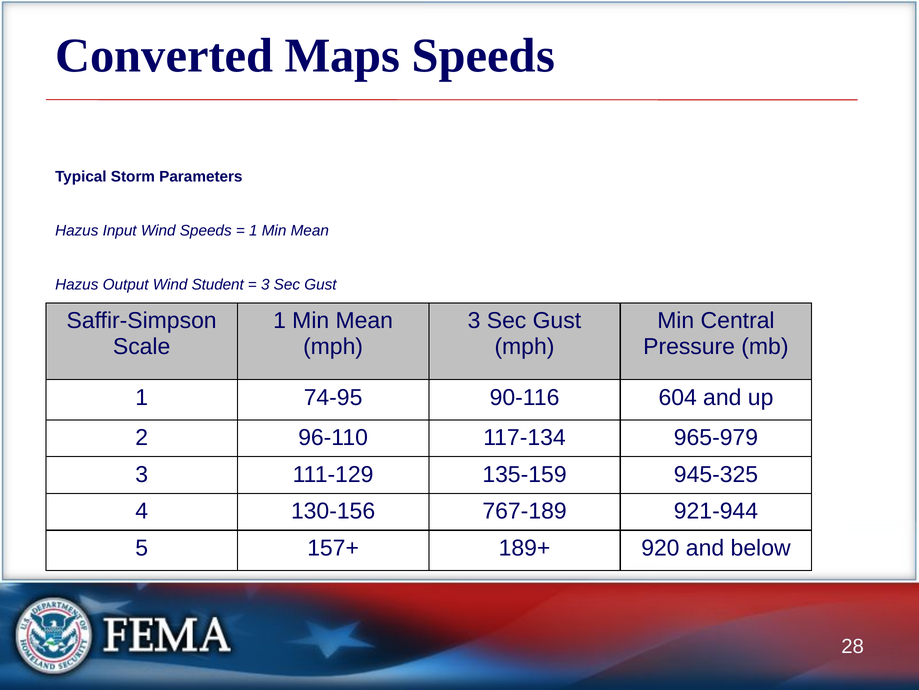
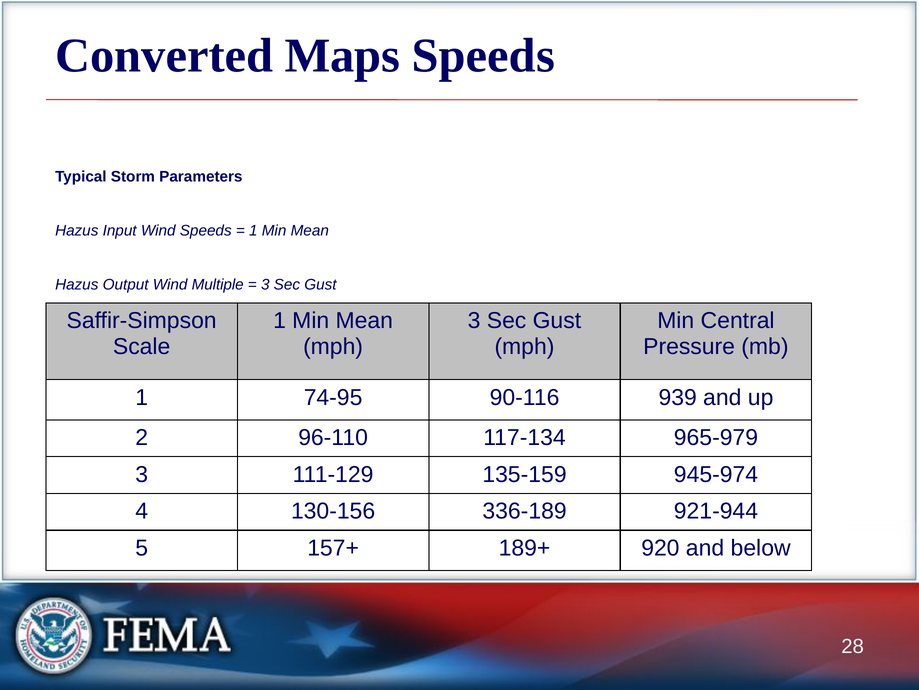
Student: Student -> Multiple
604: 604 -> 939
945-325: 945-325 -> 945-974
767-189: 767-189 -> 336-189
